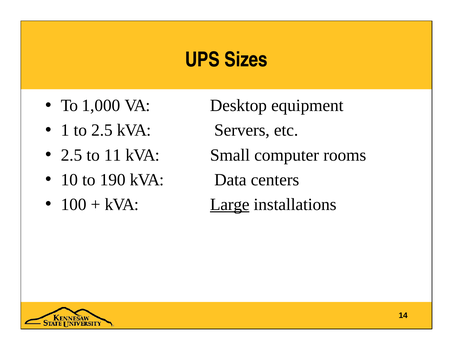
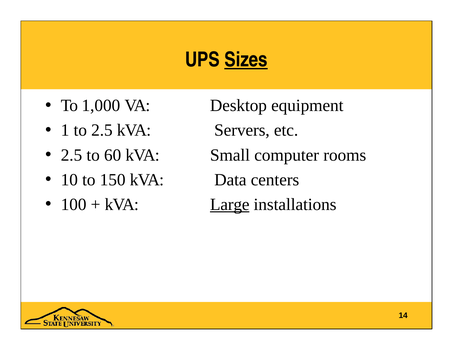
Sizes underline: none -> present
11: 11 -> 60
190: 190 -> 150
